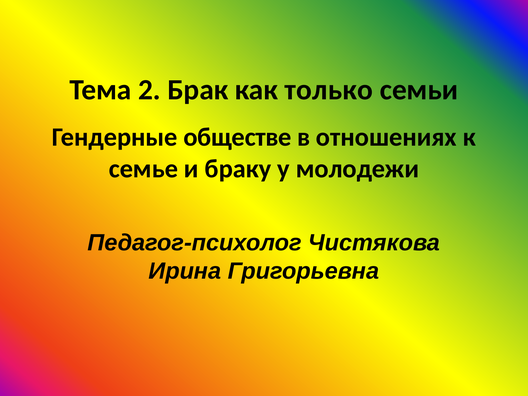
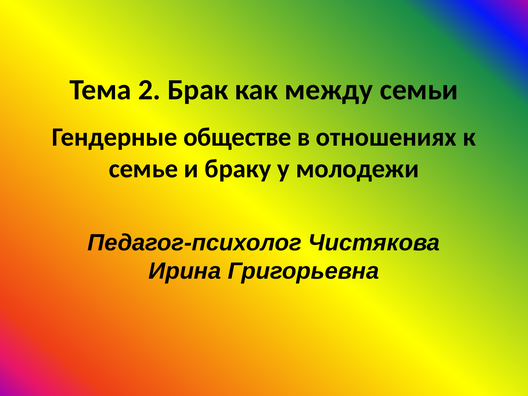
только: только -> между
